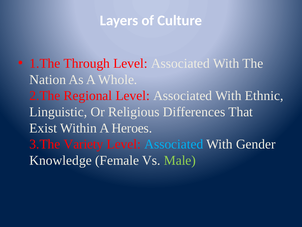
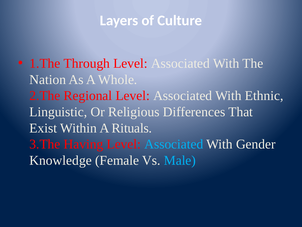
Heroes: Heroes -> Rituals
Variety: Variety -> Having
Male colour: light green -> light blue
